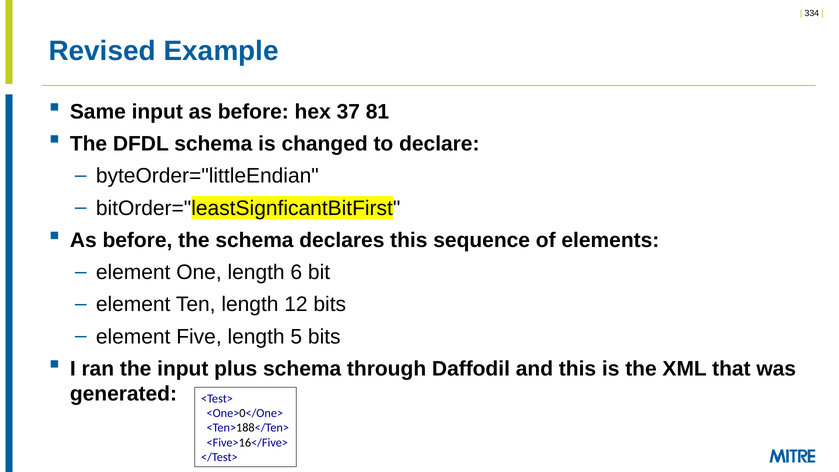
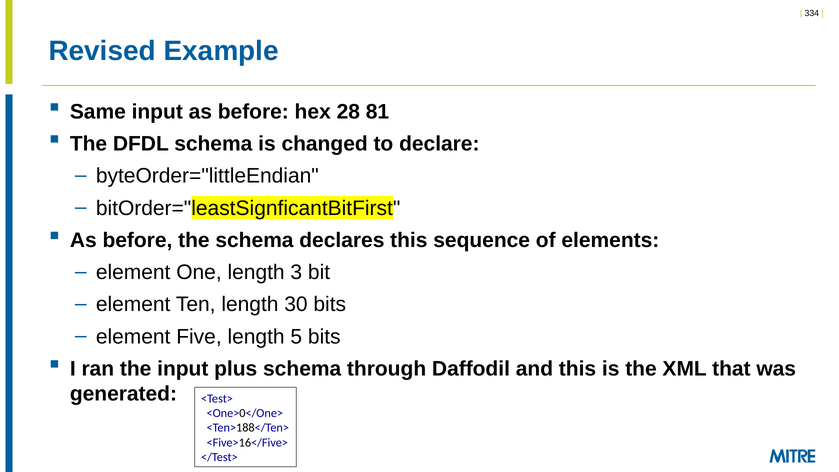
37: 37 -> 28
6: 6 -> 3
12: 12 -> 30
